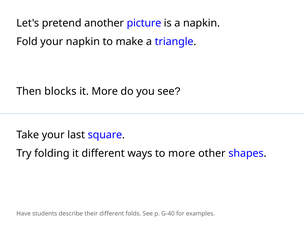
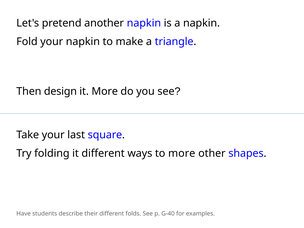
another picture: picture -> napkin
blocks: blocks -> design
